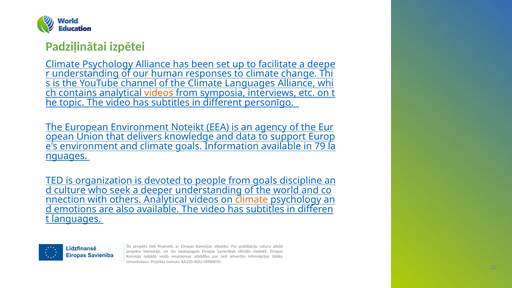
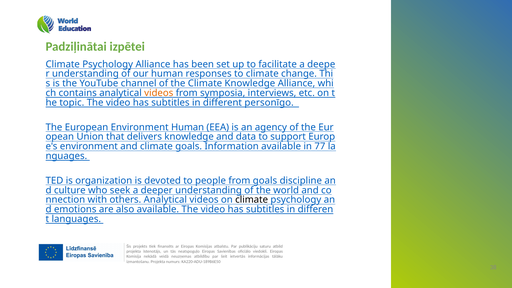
Climate Languages: Languages -> Knowledge
Environment Noteikt: Noteikt -> Human
79: 79 -> 77
climate at (252, 200) colour: orange -> black
